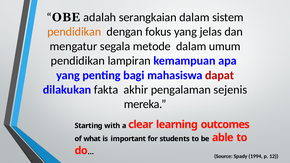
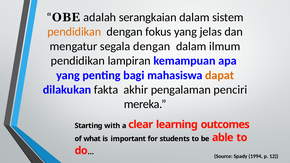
segala metode: metode -> dengan
umum: umum -> ilmum
dapat colour: red -> orange
sejenis: sejenis -> penciri
